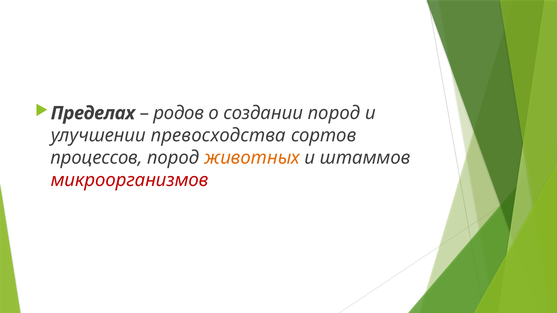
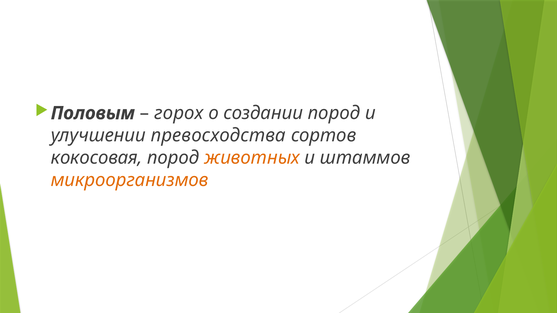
Пределах: Пределах -> Половым
родов: родов -> горох
процессов: процессов -> кокосовая
микроорганизмов colour: red -> orange
